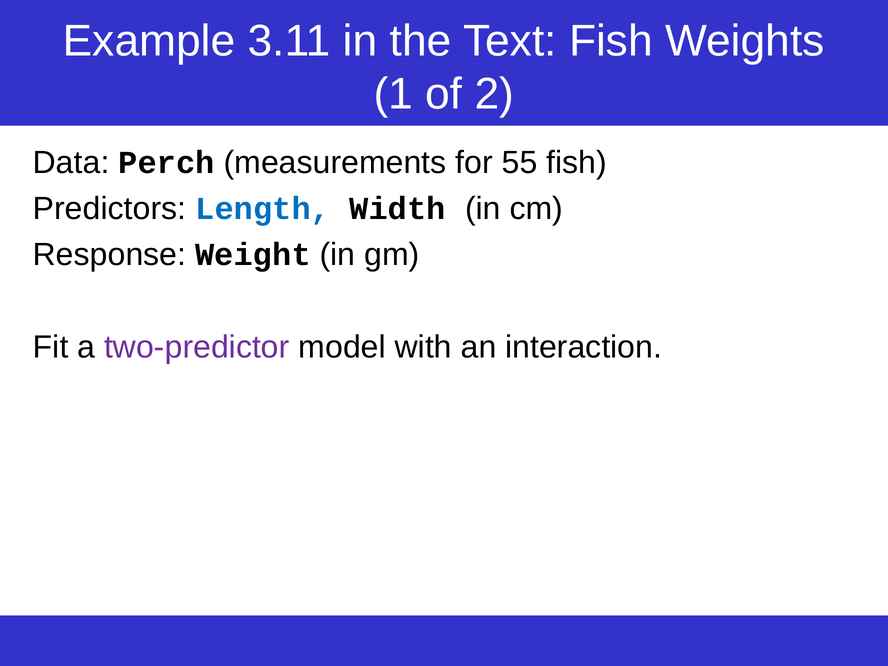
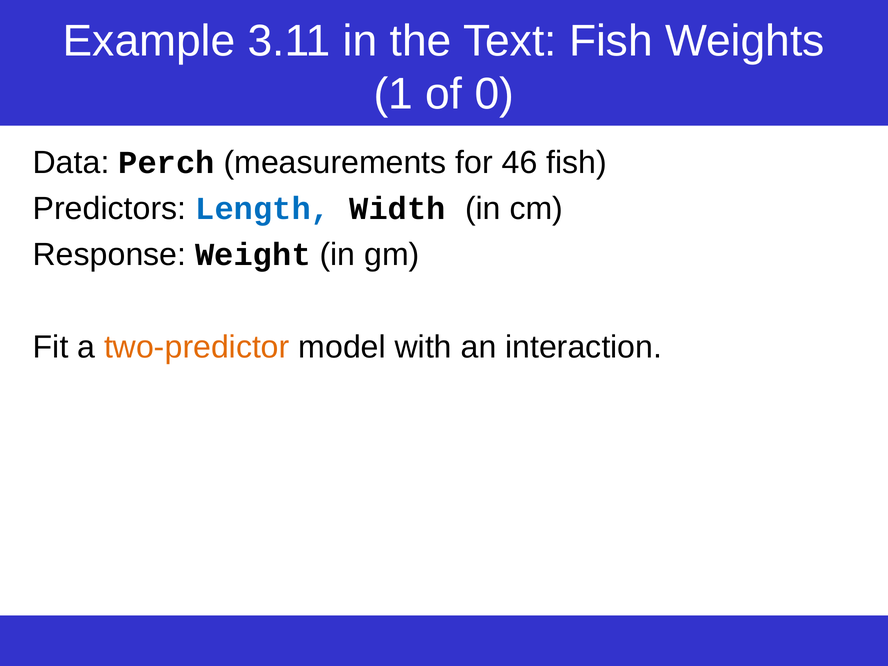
2: 2 -> 0
55: 55 -> 46
two-predictor colour: purple -> orange
